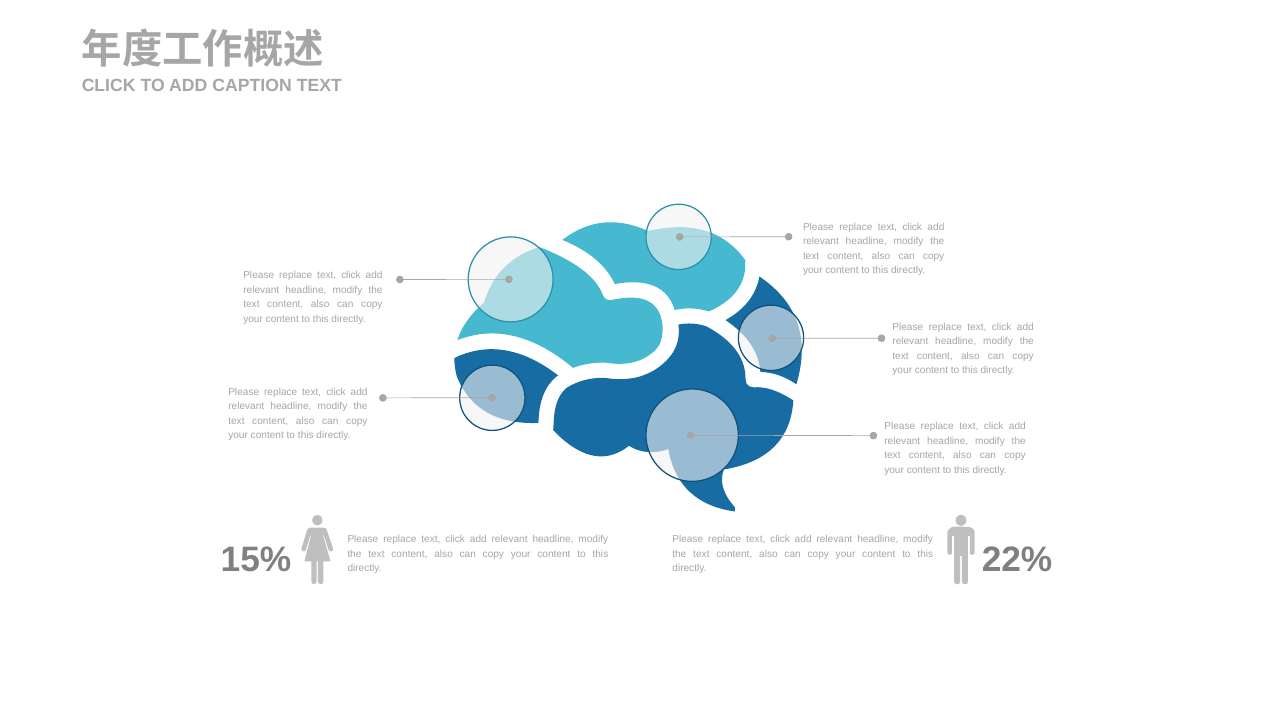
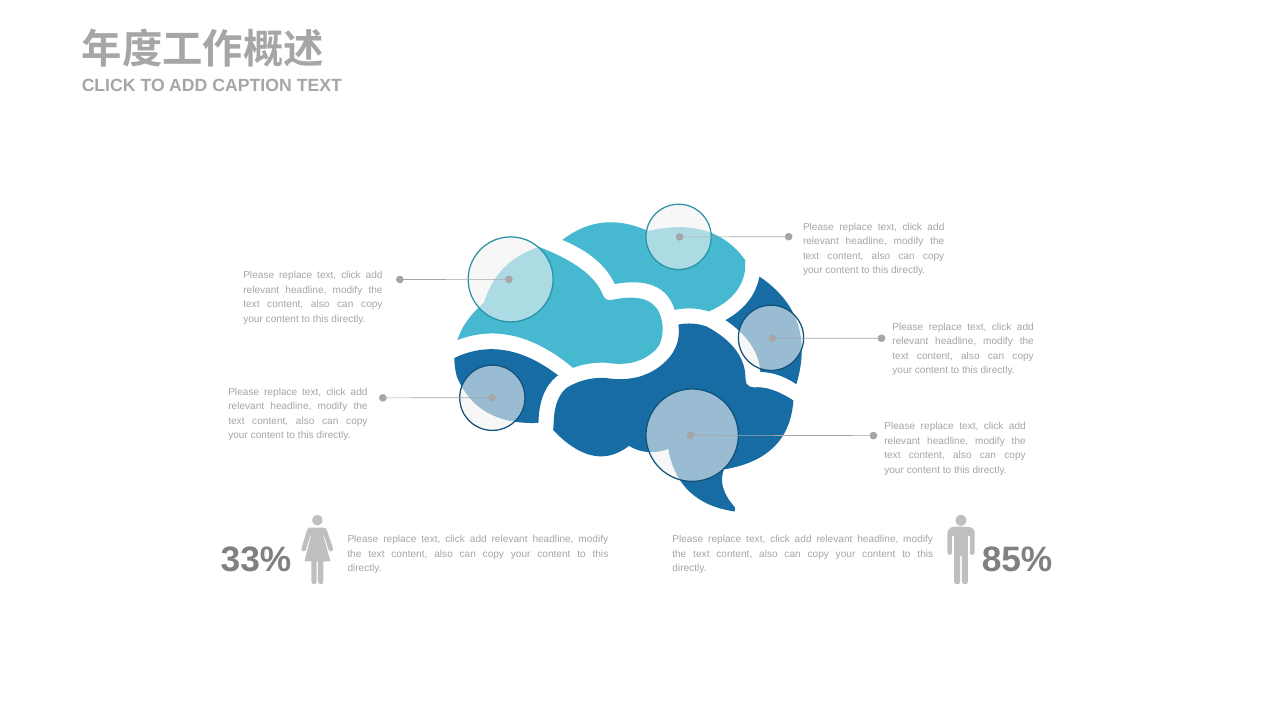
15%: 15% -> 33%
22%: 22% -> 85%
